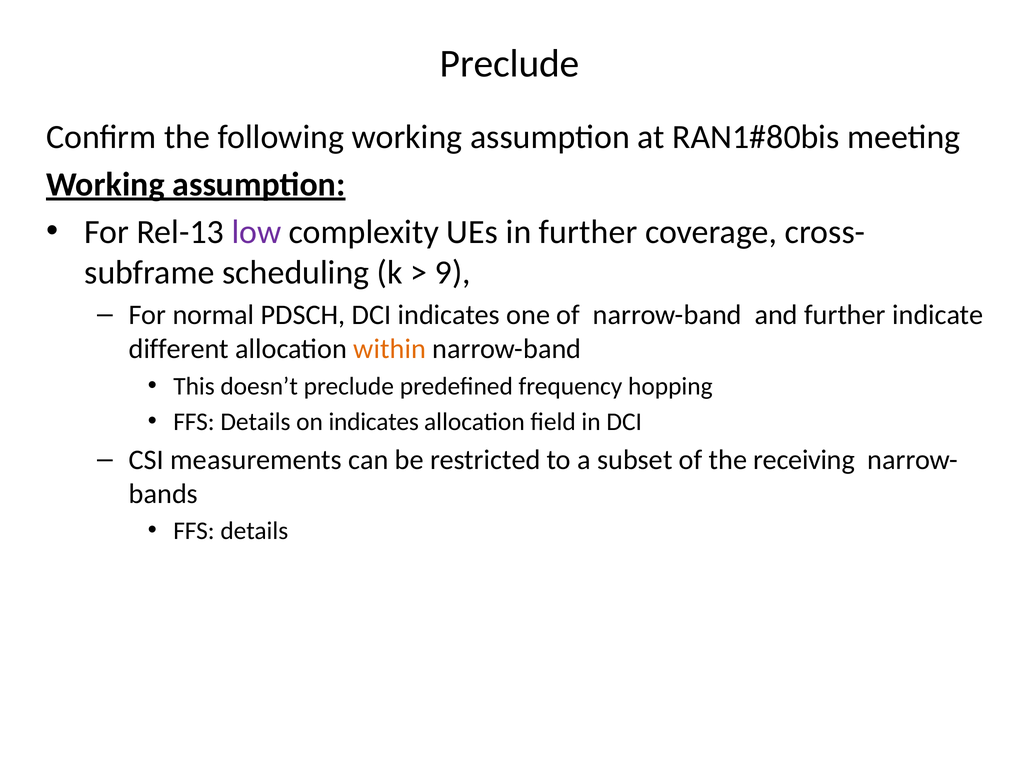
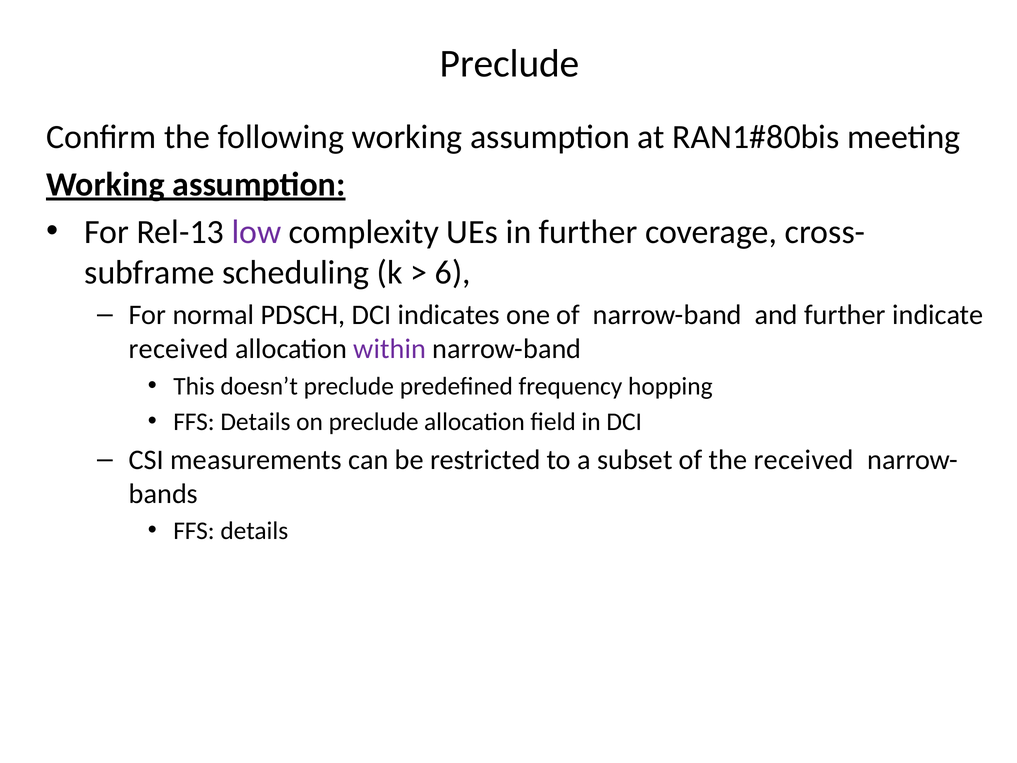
9: 9 -> 6
different at (179, 349): different -> received
within colour: orange -> purple
on indicates: indicates -> preclude
the receiving: receiving -> received
